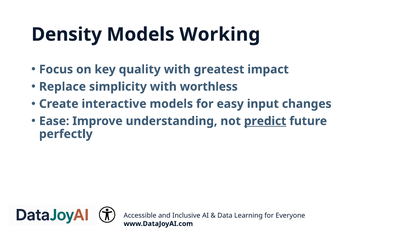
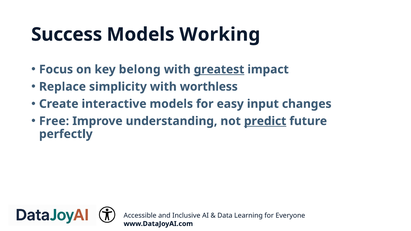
Density: Density -> Success
quality: quality -> belong
greatest underline: none -> present
Ease: Ease -> Free
